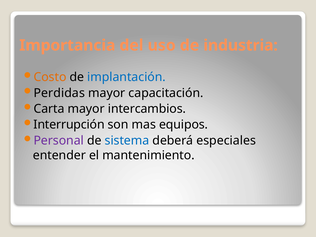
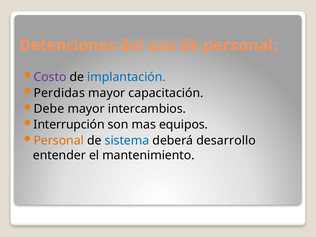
Importancia: Importancia -> Detenciones
de industria: industria -> personal
Costo colour: orange -> purple
Carta: Carta -> Debe
Personal at (59, 141) colour: purple -> orange
especiales: especiales -> desarrollo
